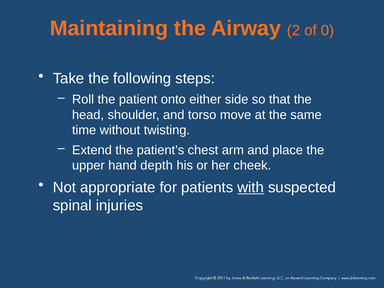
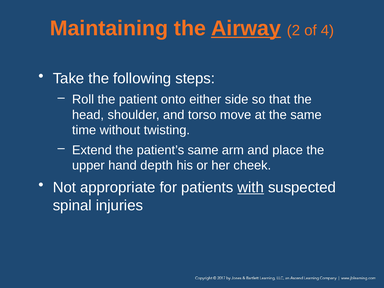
Airway underline: none -> present
0: 0 -> 4
patient’s chest: chest -> same
